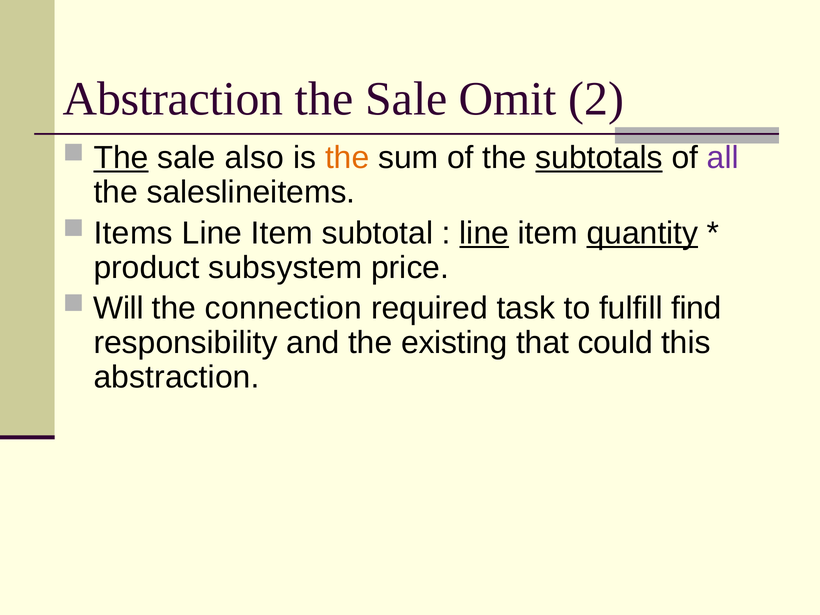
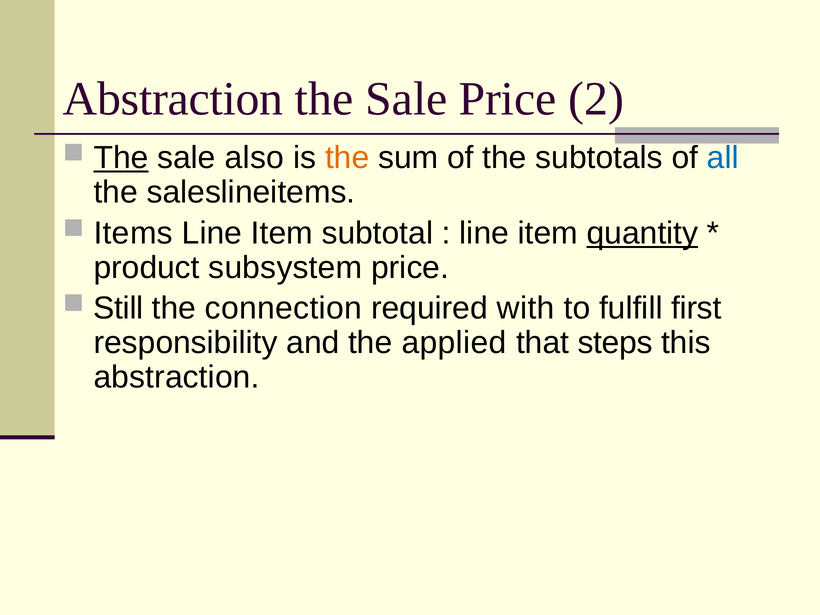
Sale Omit: Omit -> Price
subtotals underline: present -> none
all colour: purple -> blue
line at (484, 233) underline: present -> none
Will: Will -> Still
task: task -> with
find: find -> first
existing: existing -> applied
could: could -> steps
